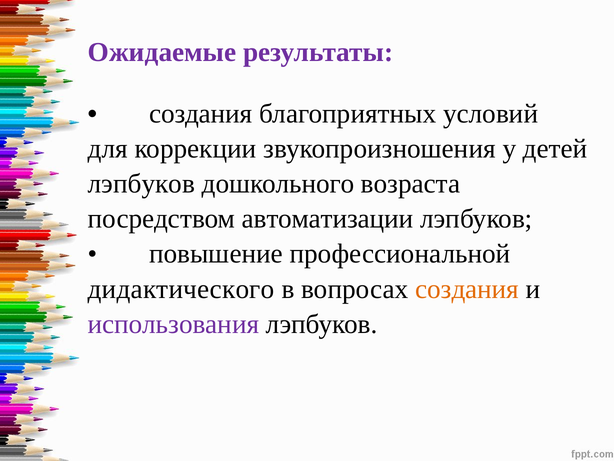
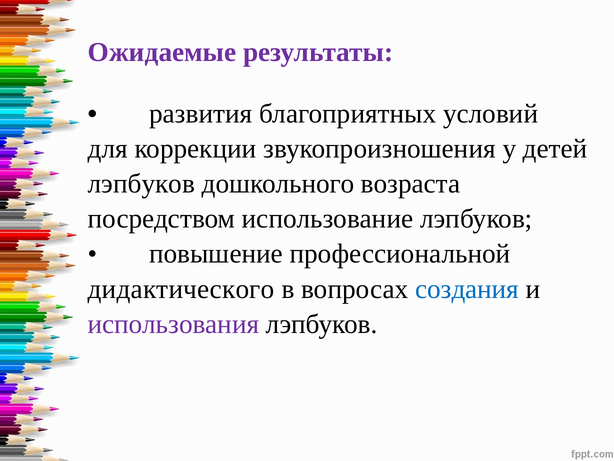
создания at (201, 114): создания -> развития
автоматизации: автоматизации -> использование
создания at (467, 289) colour: orange -> blue
